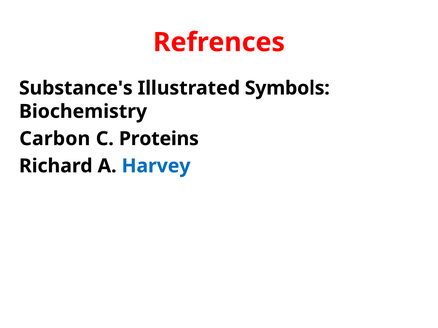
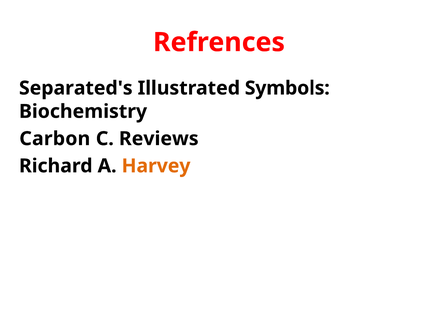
Substance's: Substance's -> Separated's
Proteins: Proteins -> Reviews
Harvey colour: blue -> orange
